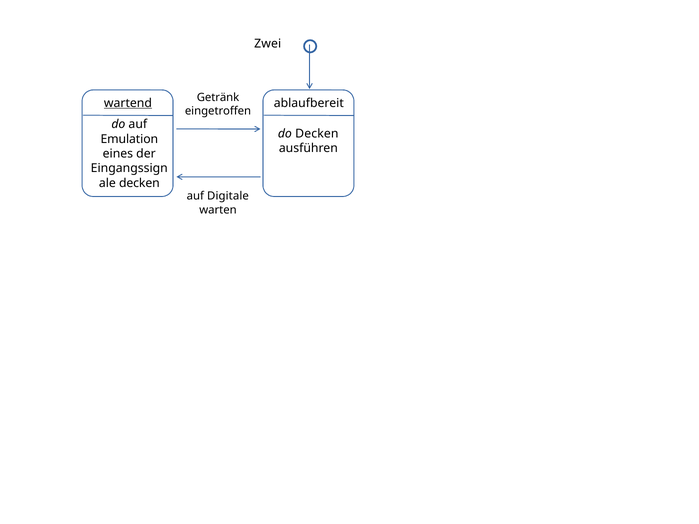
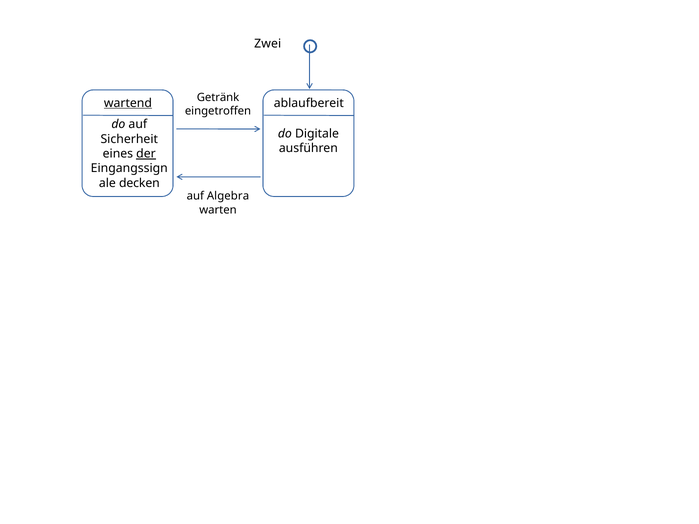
do Decken: Decken -> Digitale
Emulation: Emulation -> Sicherheit
der underline: none -> present
Digitale: Digitale -> Algebra
